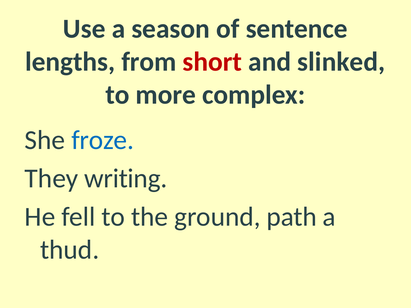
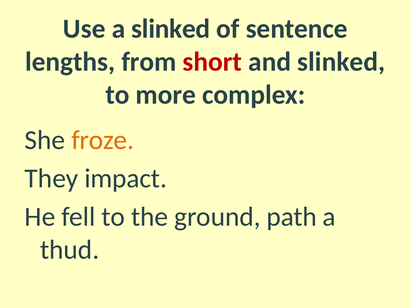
a season: season -> slinked
froze colour: blue -> orange
writing: writing -> impact
